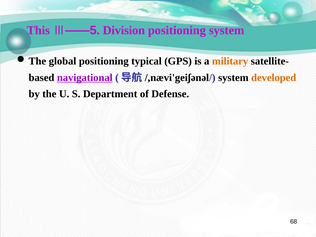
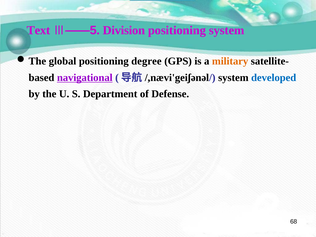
This: This -> Text
typical: typical -> degree
developed colour: orange -> blue
